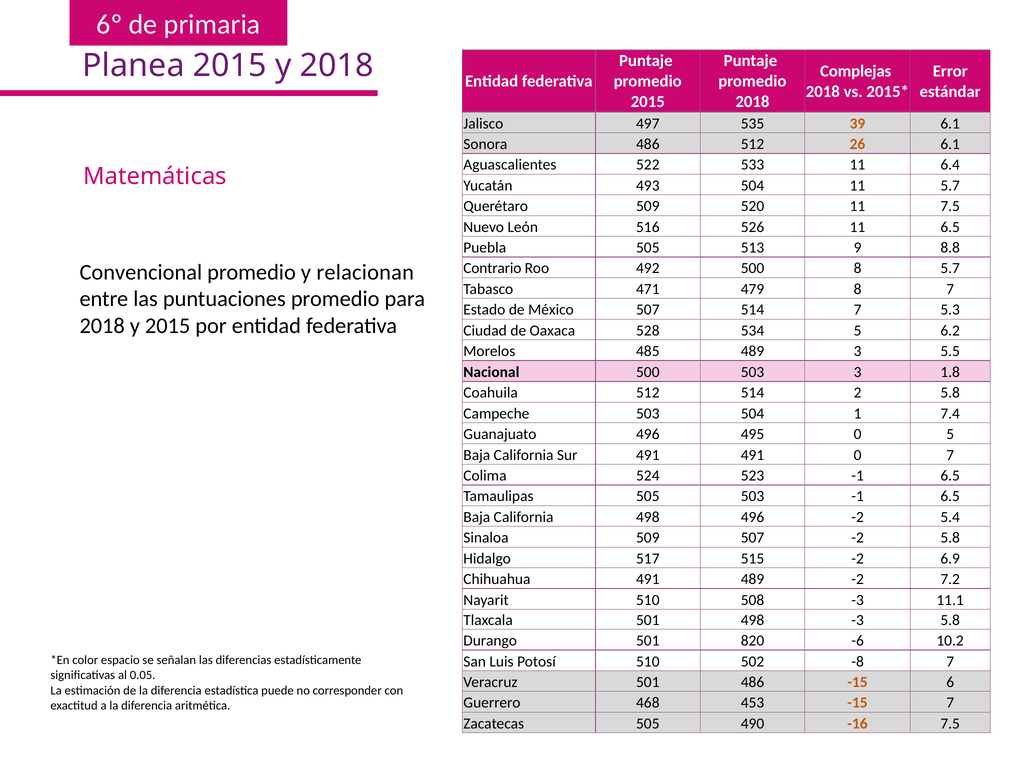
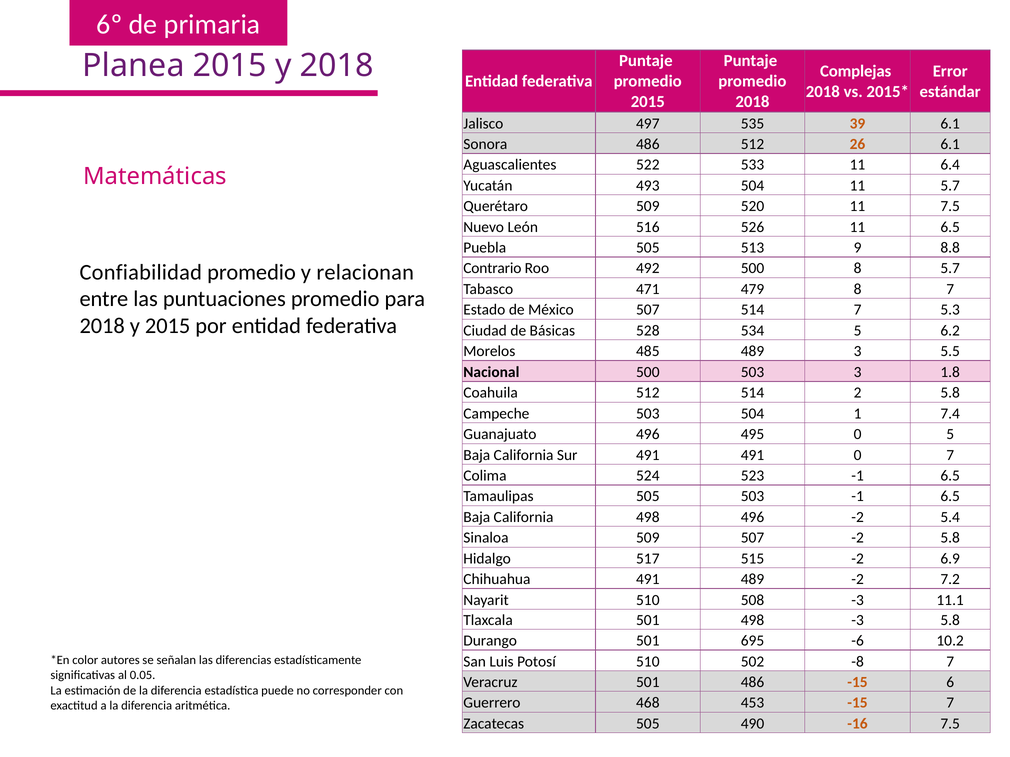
Convencional: Convencional -> Confiabilidad
Oaxaca: Oaxaca -> Básicas
820: 820 -> 695
espacio: espacio -> autores
